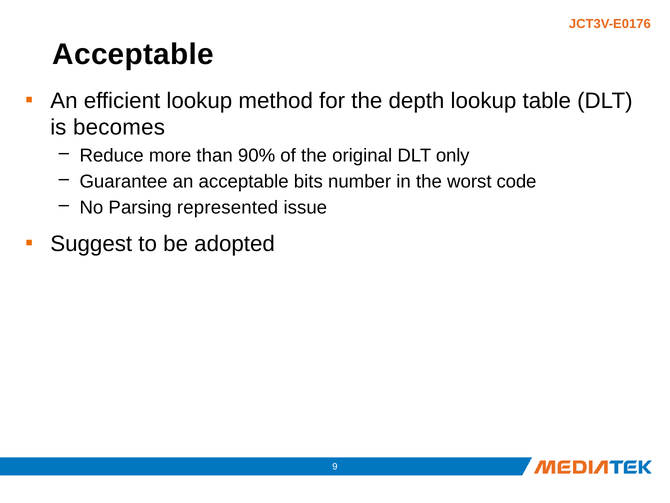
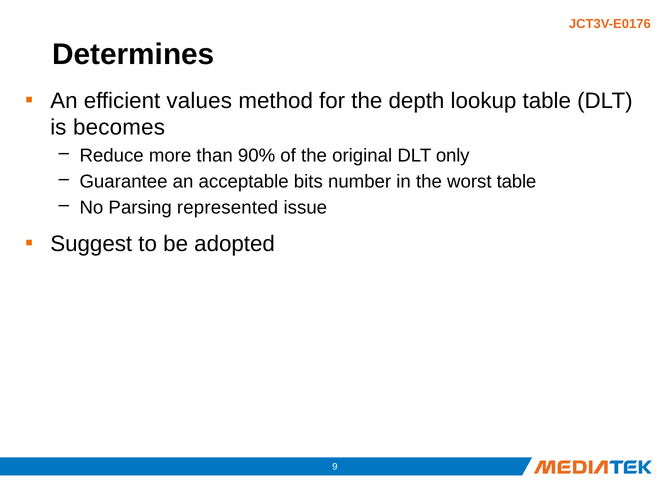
Acceptable at (133, 54): Acceptable -> Determines
efficient lookup: lookup -> values
worst code: code -> table
